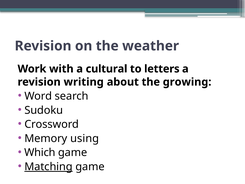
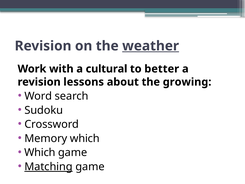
weather underline: none -> present
letters: letters -> better
writing: writing -> lessons
Memory using: using -> which
